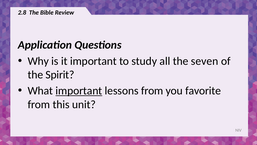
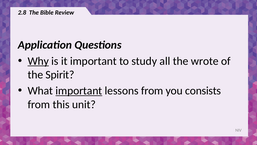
Why underline: none -> present
seven: seven -> wrote
favorite: favorite -> consists
